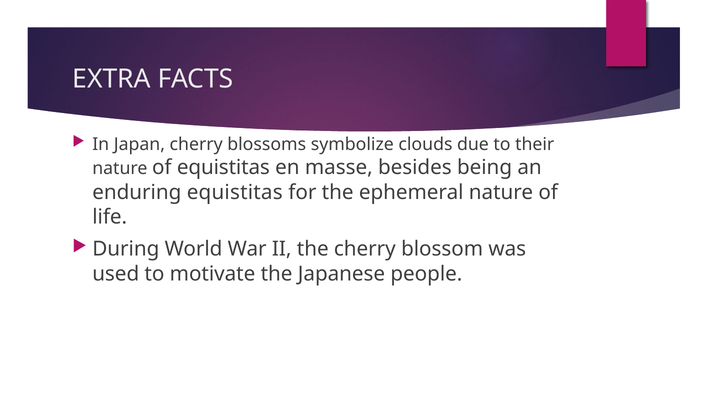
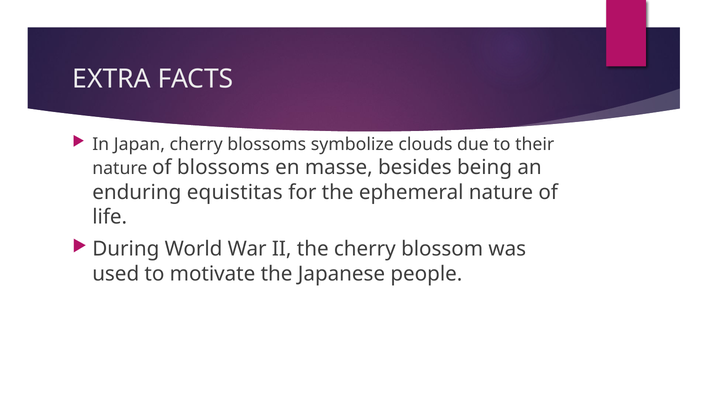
of equistitas: equistitas -> blossoms
